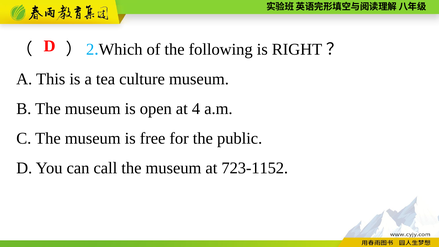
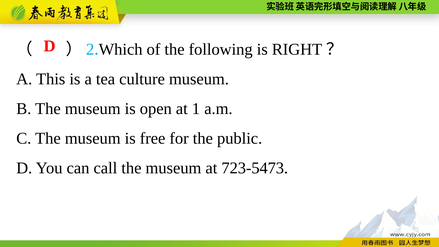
4: 4 -> 1
723-1152: 723-1152 -> 723-5473
